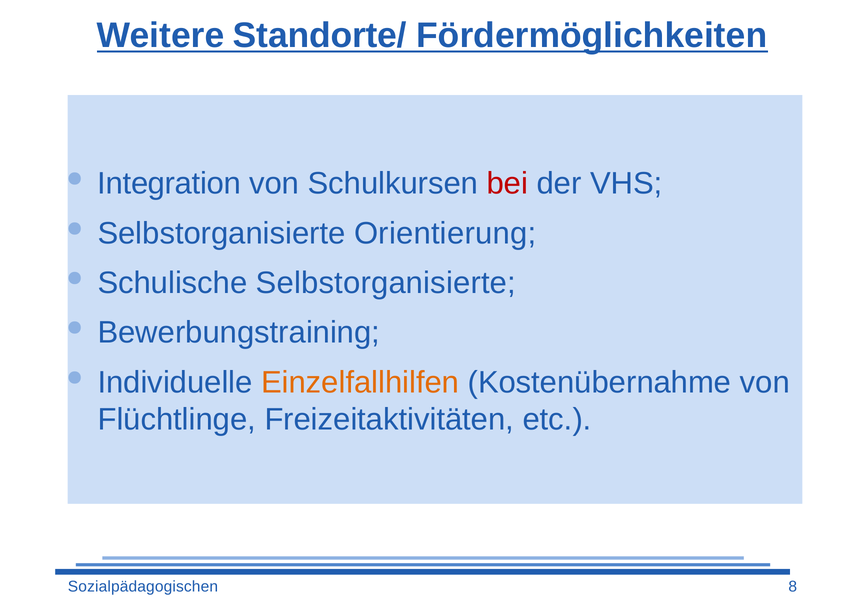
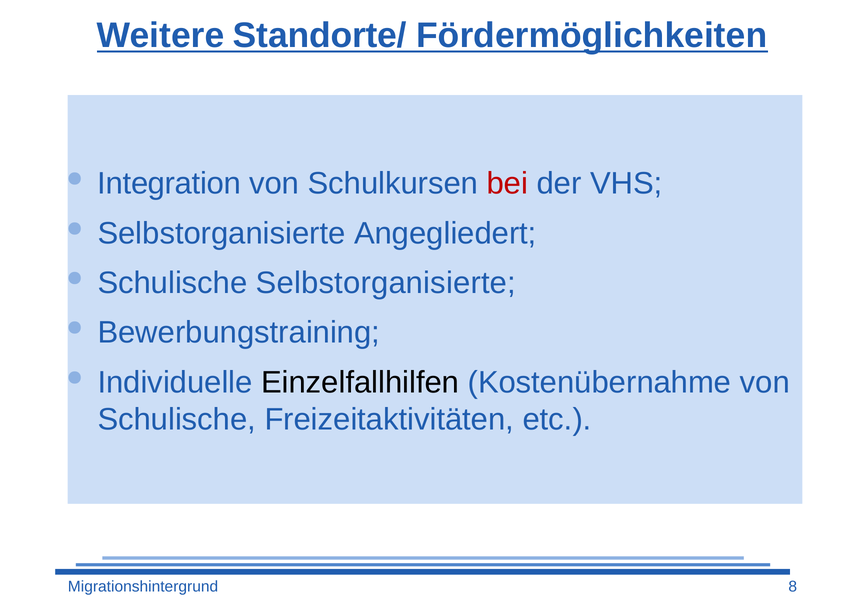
Orientierung: Orientierung -> Angegliedert
Einzelfallhilfen colour: orange -> black
Flüchtlinge at (177, 420): Flüchtlinge -> Schulische
Sozialpädagogischen: Sozialpädagogischen -> Migrationshintergrund
